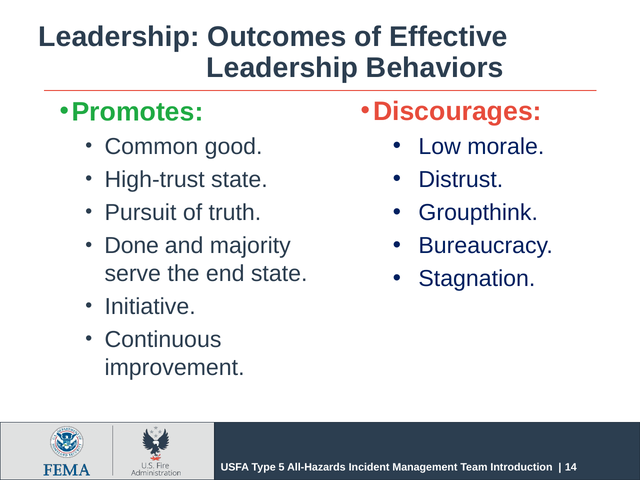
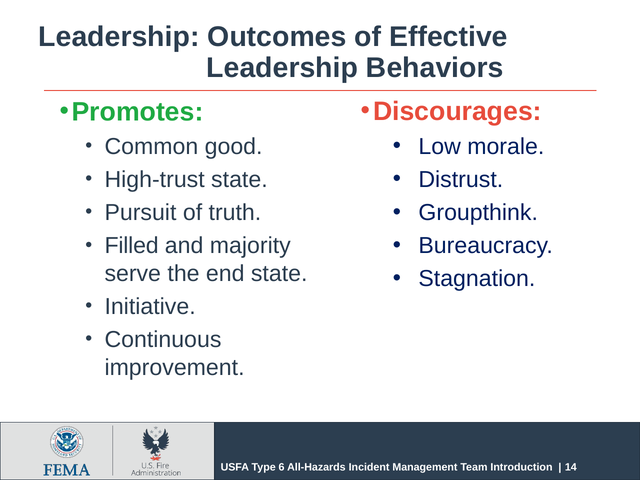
Done: Done -> Filled
5: 5 -> 6
